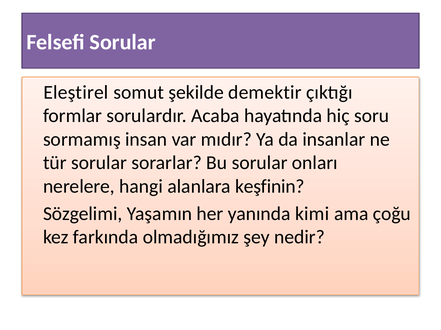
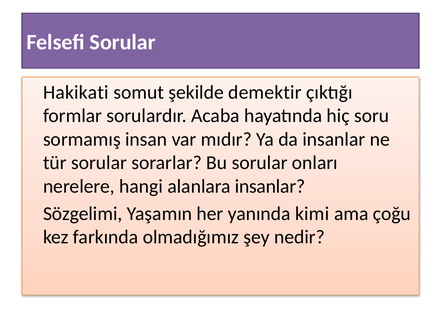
Eleştirel: Eleştirel -> Hakikati
alanlara keşfinin: keşfinin -> insanlar
